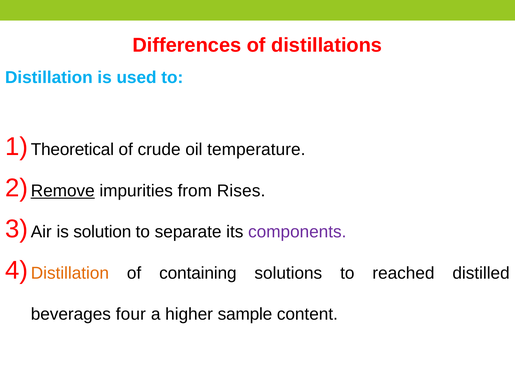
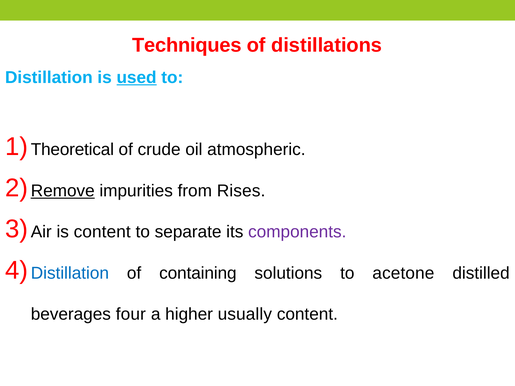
Differences: Differences -> Techniques
used underline: none -> present
temperature: temperature -> atmospheric
is solution: solution -> content
Distillation at (70, 273) colour: orange -> blue
reached: reached -> acetone
sample: sample -> usually
